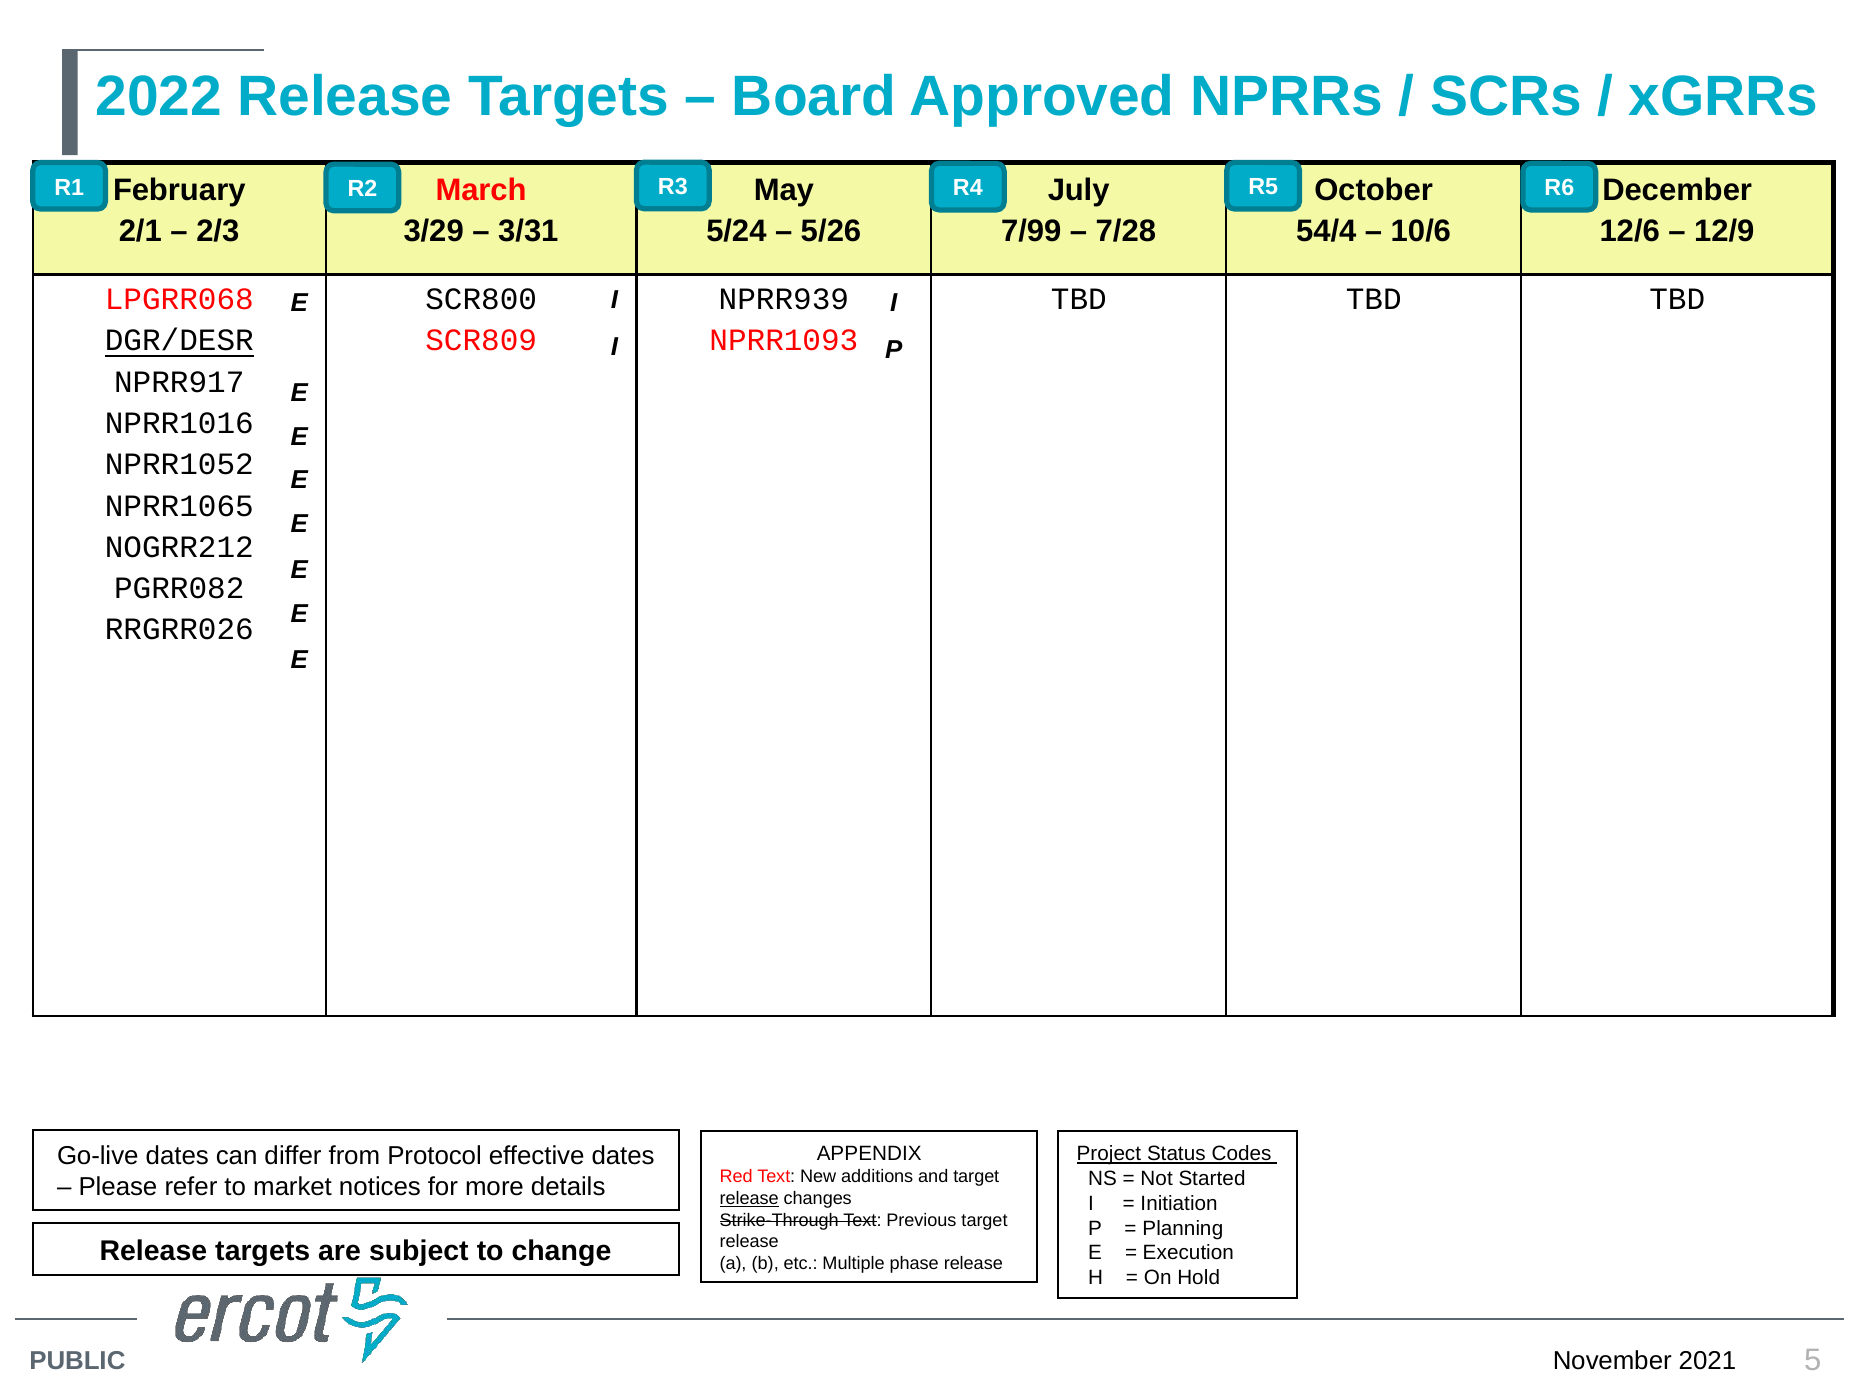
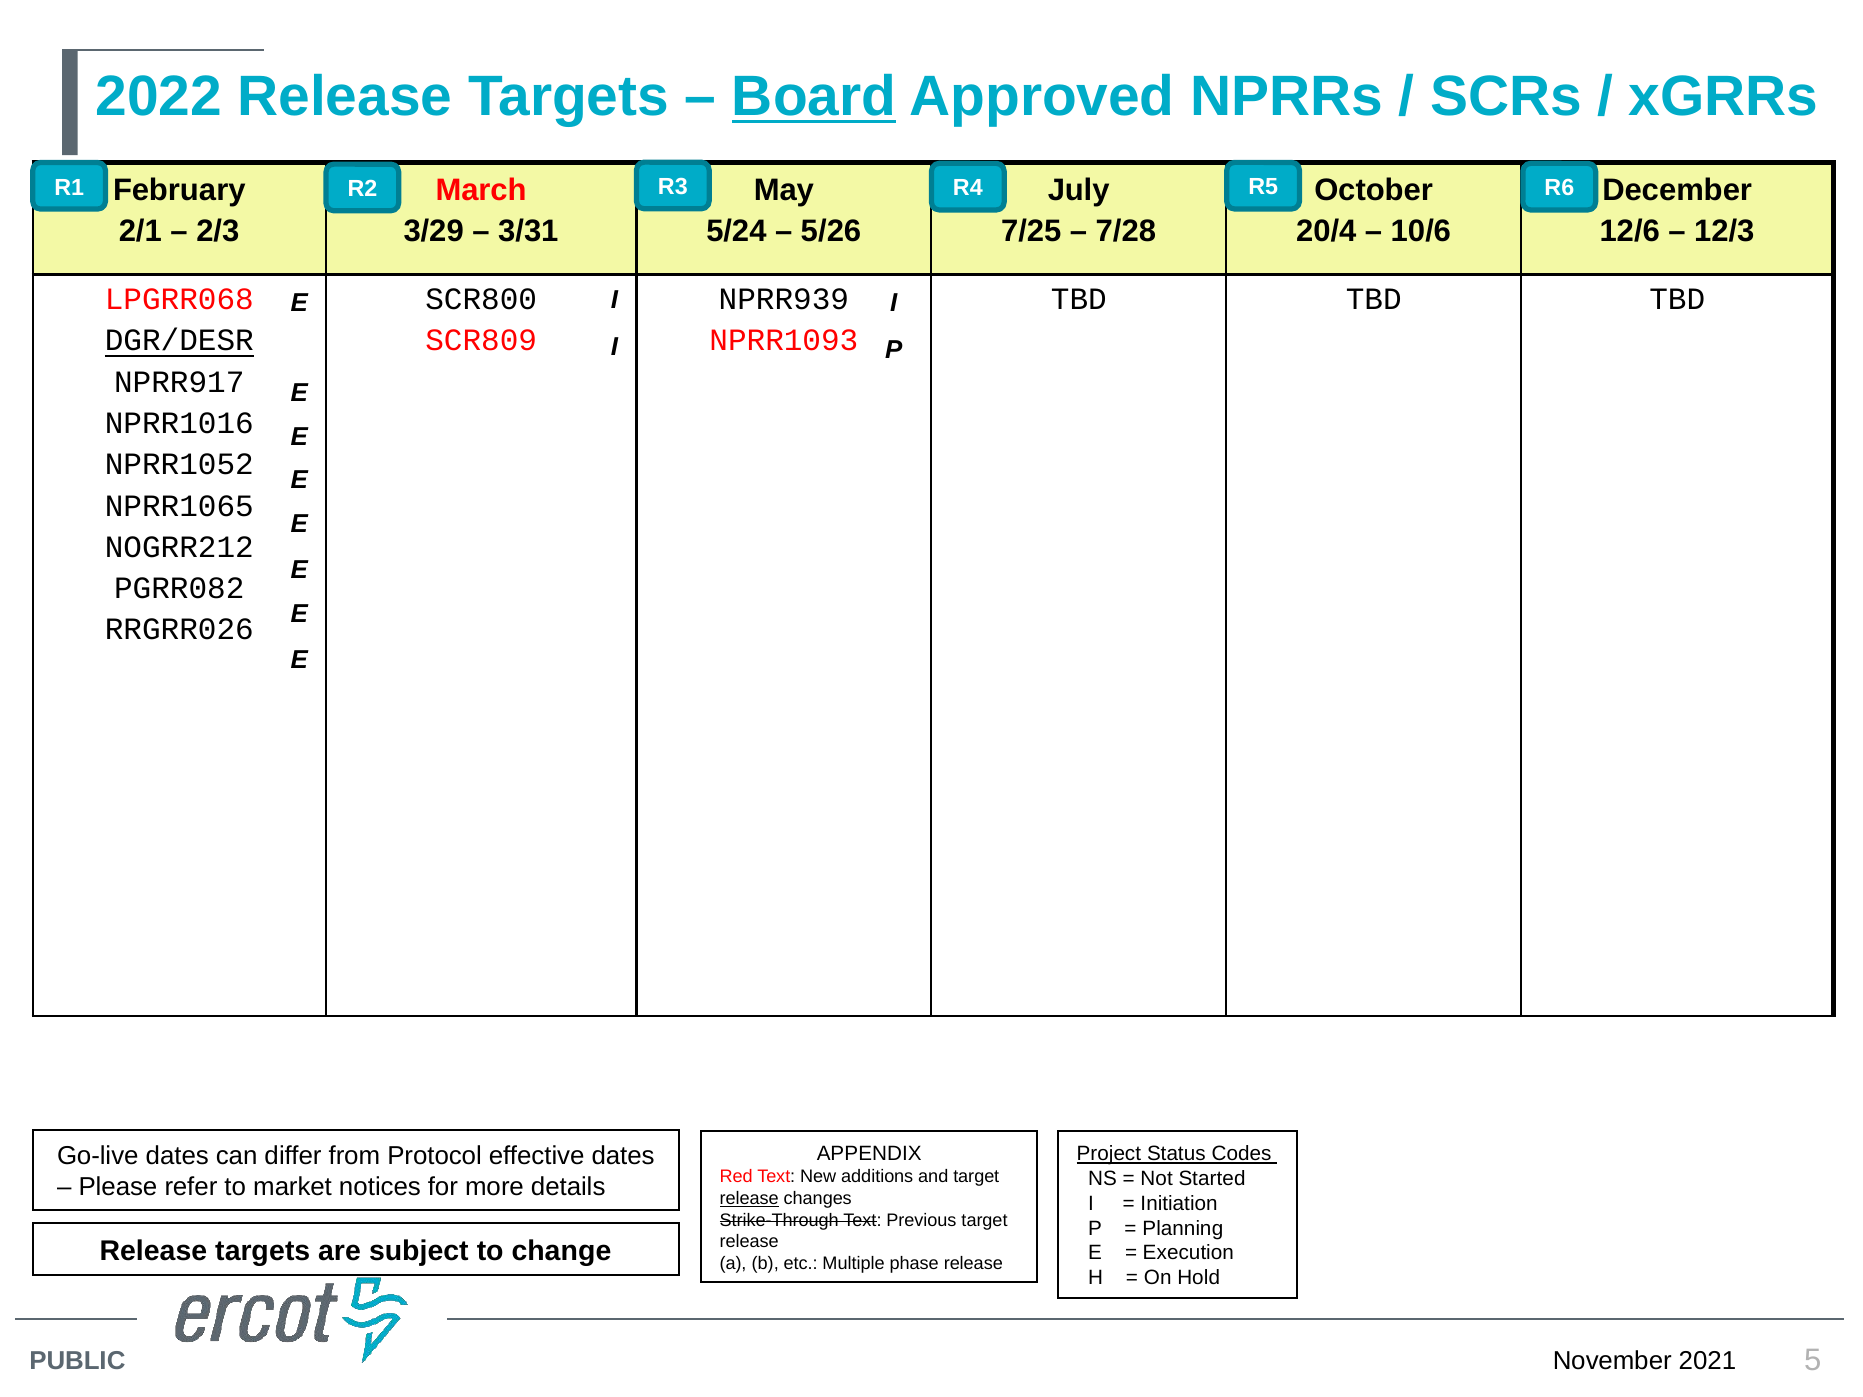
Board underline: none -> present
7/99: 7/99 -> 7/25
54/4: 54/4 -> 20/4
12/9: 12/9 -> 12/3
